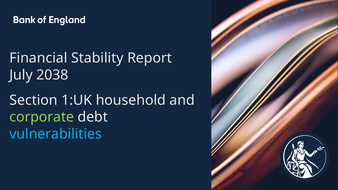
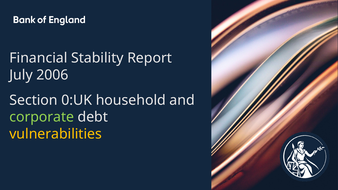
2038: 2038 -> 2006
1:UK: 1:UK -> 0:UK
vulnerabilities colour: light blue -> yellow
